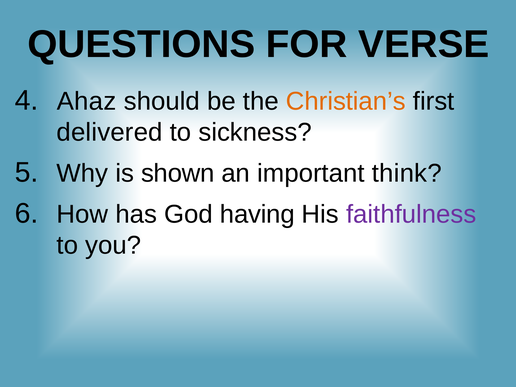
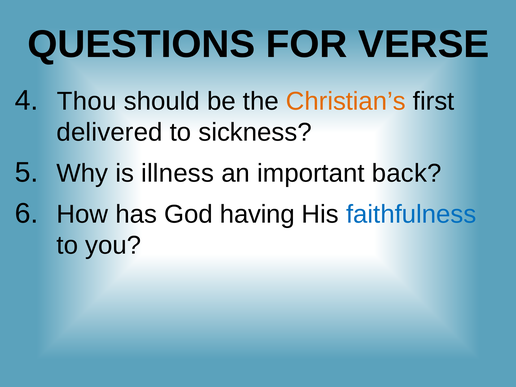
Ahaz: Ahaz -> Thou
shown: shown -> illness
think: think -> back
faithfulness colour: purple -> blue
